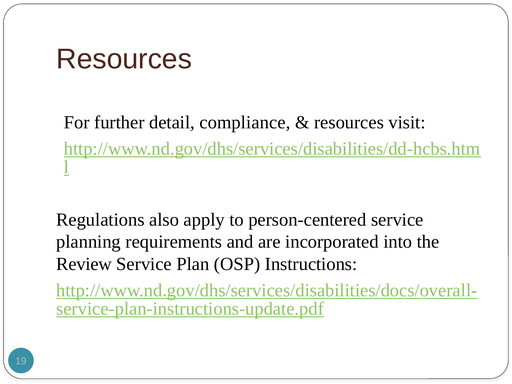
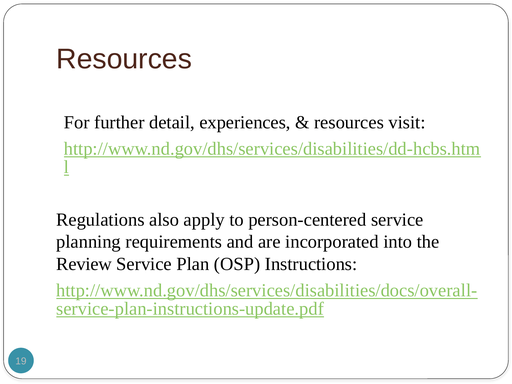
compliance: compliance -> experiences
